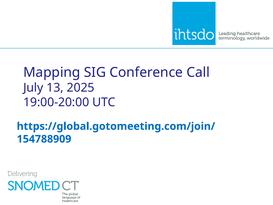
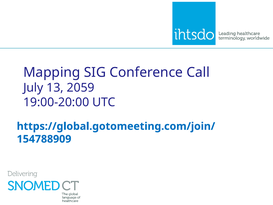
2025: 2025 -> 2059
